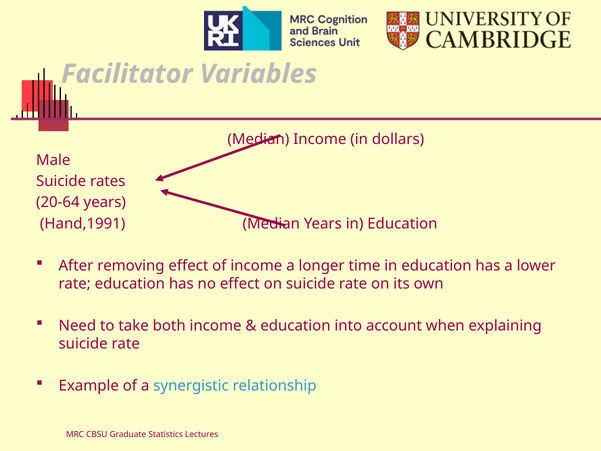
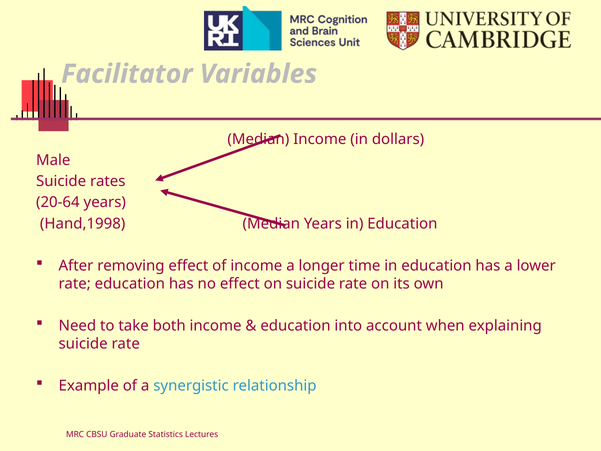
Hand,1991: Hand,1991 -> Hand,1998
